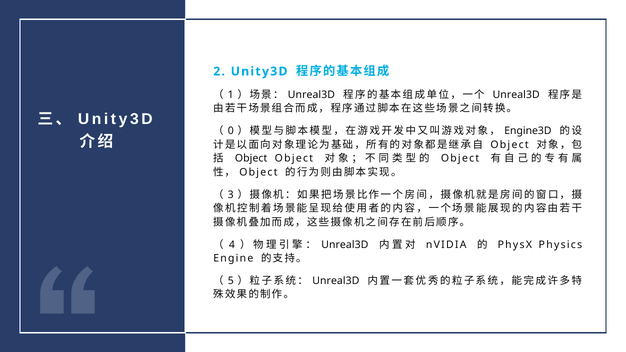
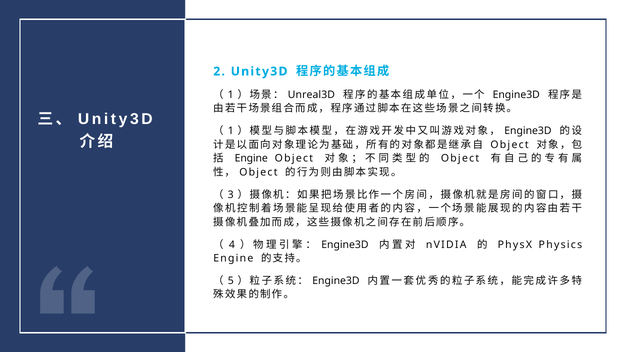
Unreal3D at (516, 95): Unreal3D -> Engine3D
0 at (231, 131): 0 -> 1
Object at (251, 159): Object -> Engine
Unreal3D at (345, 245): Unreal3D -> Engine3D
Unreal3D at (336, 281): Unreal3D -> Engine3D
